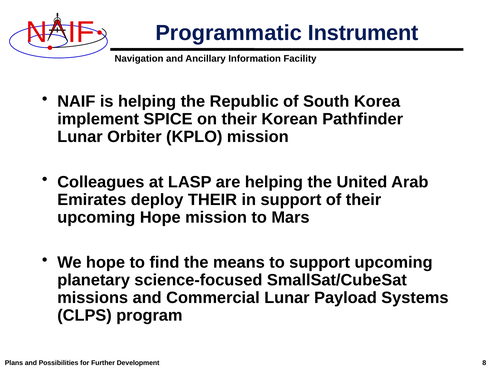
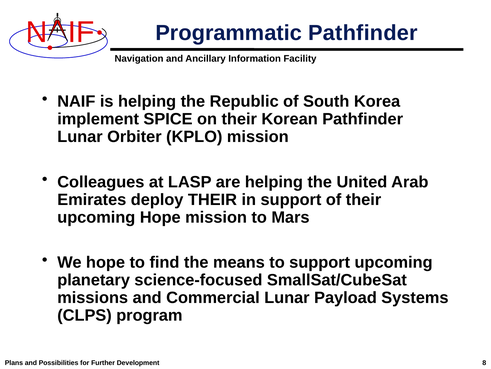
Programmatic Instrument: Instrument -> Pathfinder
